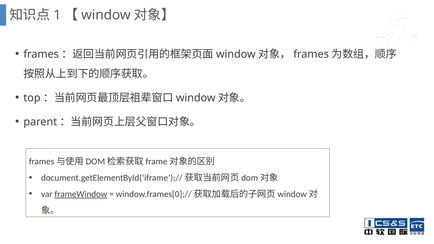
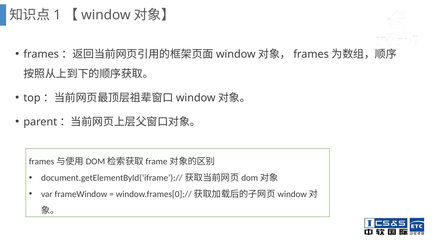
frameWindow underline: present -> none
